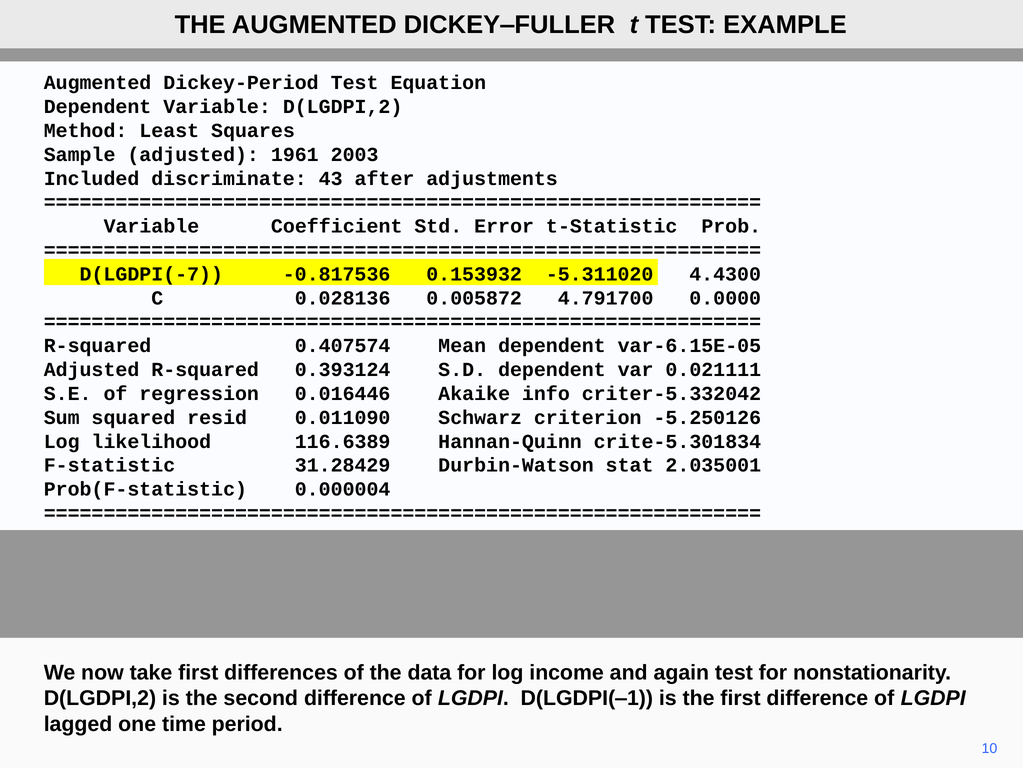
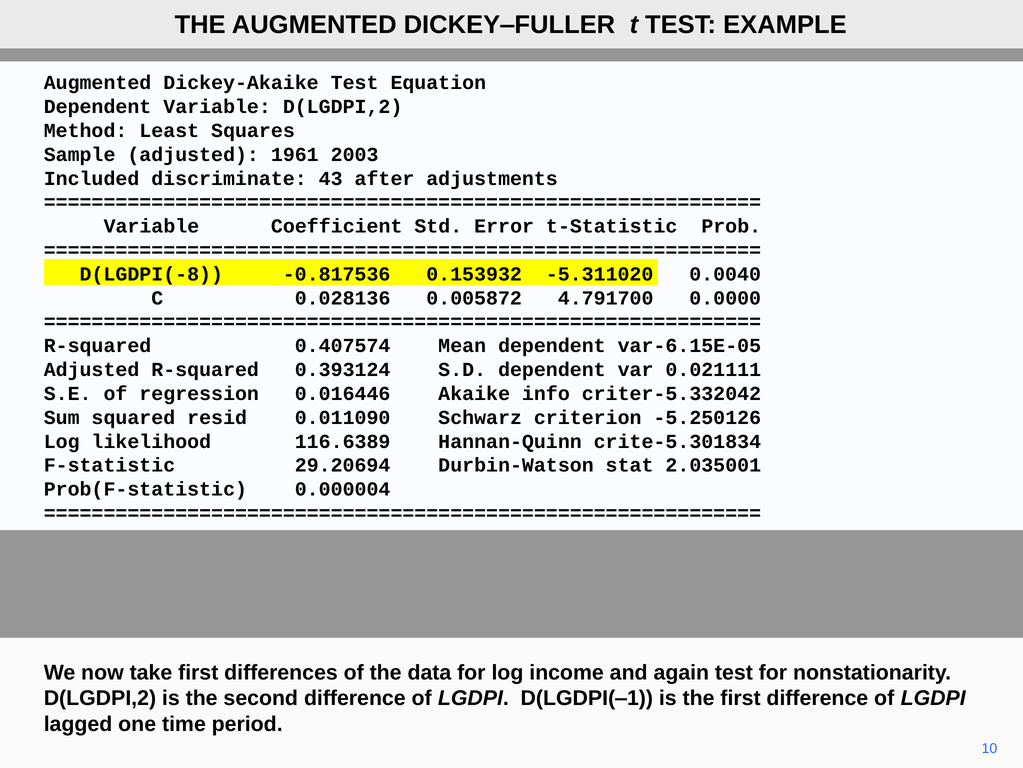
Dickey-Period: Dickey-Period -> Dickey-Akaike
D(LGDPI(-7: D(LGDPI(-7 -> D(LGDPI(-8
4.4300: 4.4300 -> 0.0040
31.28429: 31.28429 -> 29.20694
